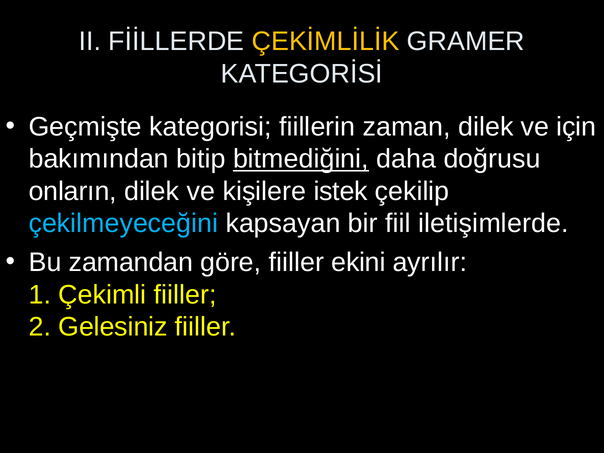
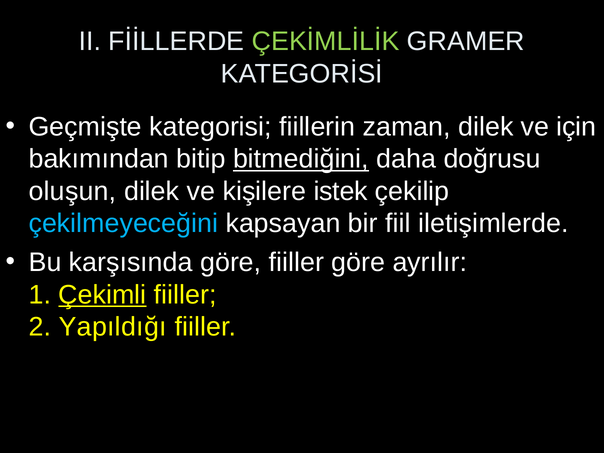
ÇEKİMLİLİK colour: yellow -> light green
onların: onların -> oluşun
zamandan: zamandan -> karşısında
fiiller ekini: ekini -> göre
Çekimli underline: none -> present
Gelesiniz: Gelesiniz -> Yapıldığı
